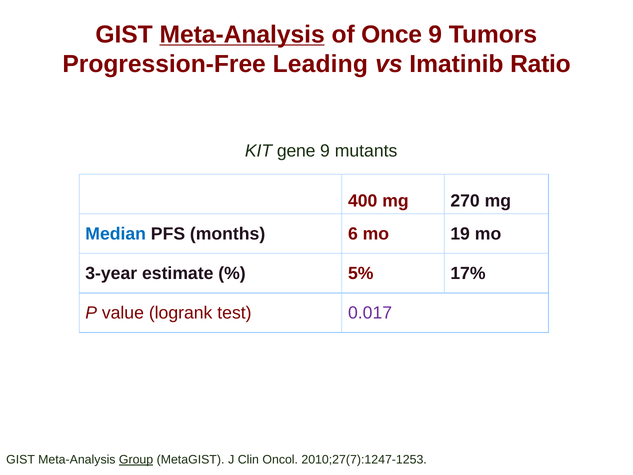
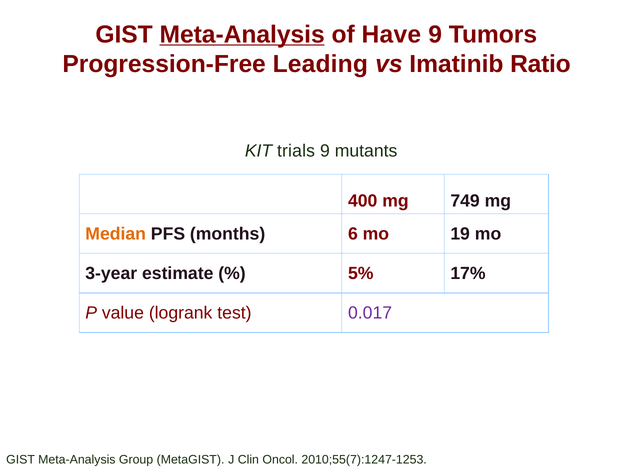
Once: Once -> Have
gene: gene -> trials
270: 270 -> 749
Median colour: blue -> orange
Group underline: present -> none
2010;27(7):1247-1253: 2010;27(7):1247-1253 -> 2010;55(7):1247-1253
